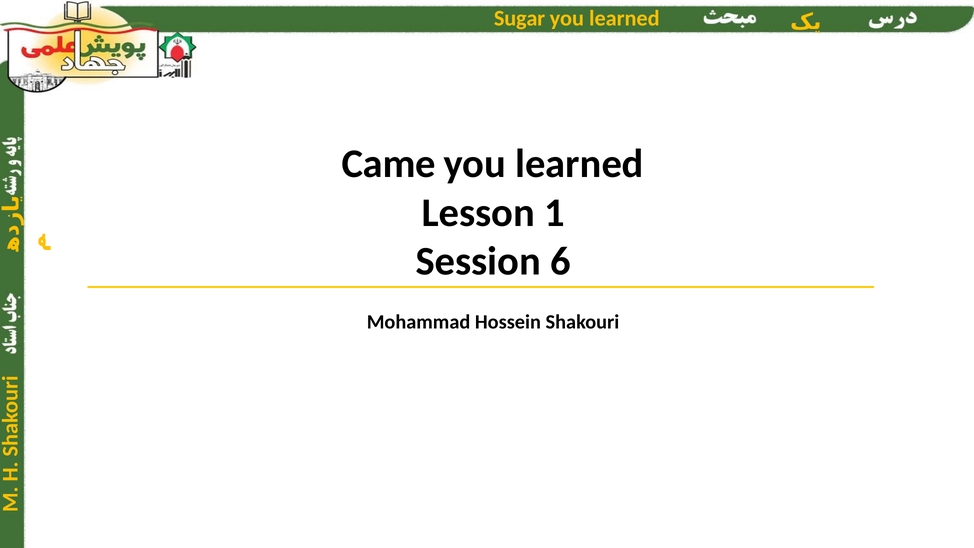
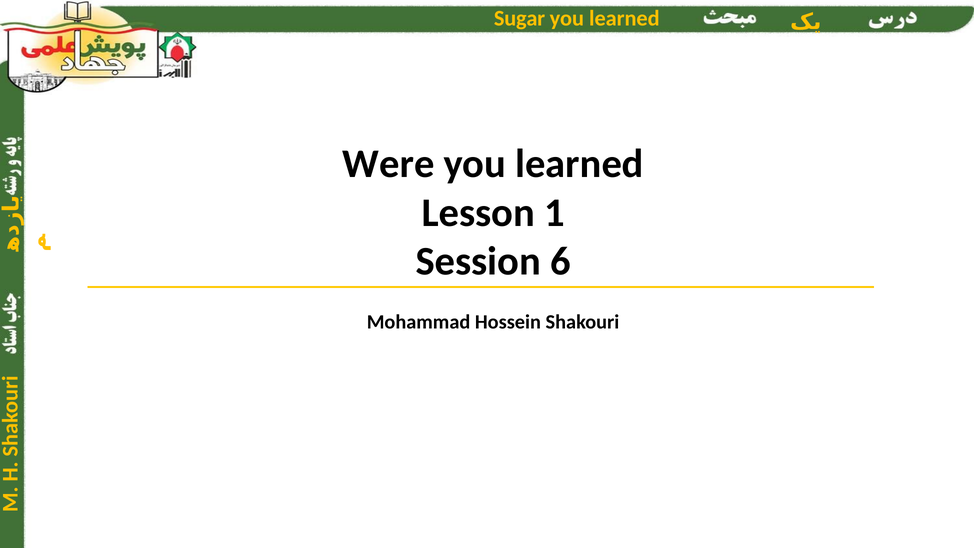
Came: Came -> Were
